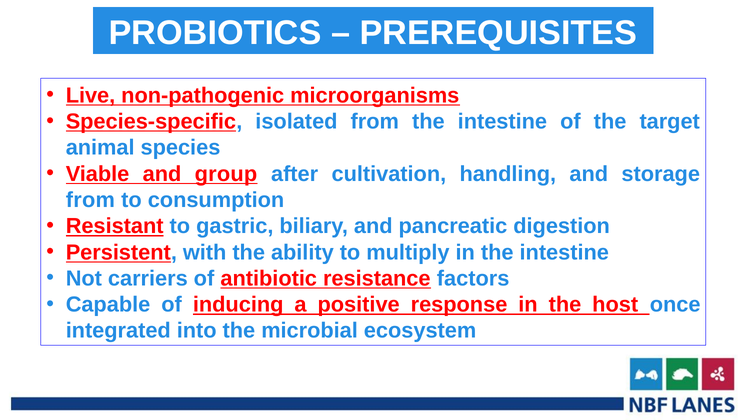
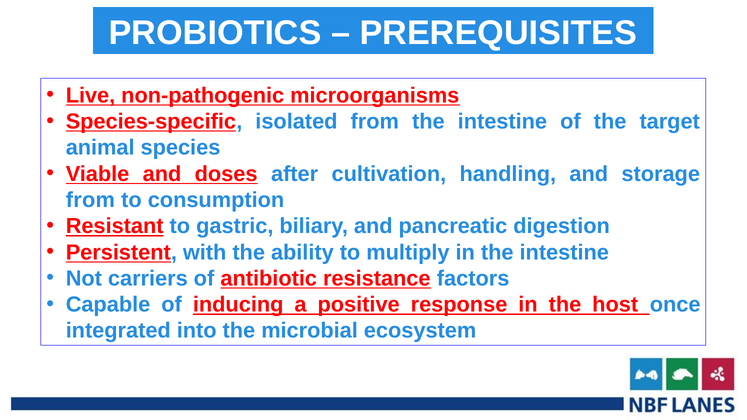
group: group -> doses
